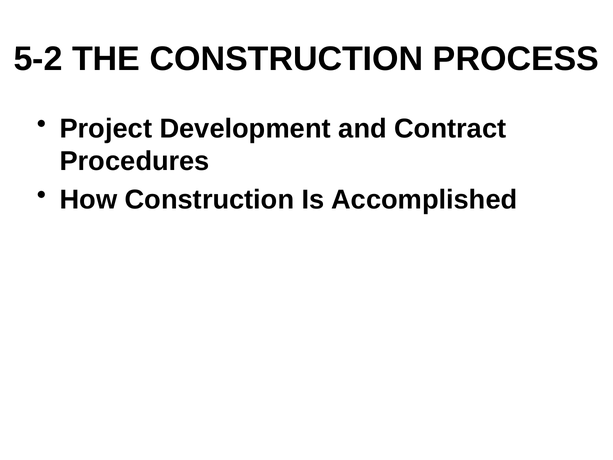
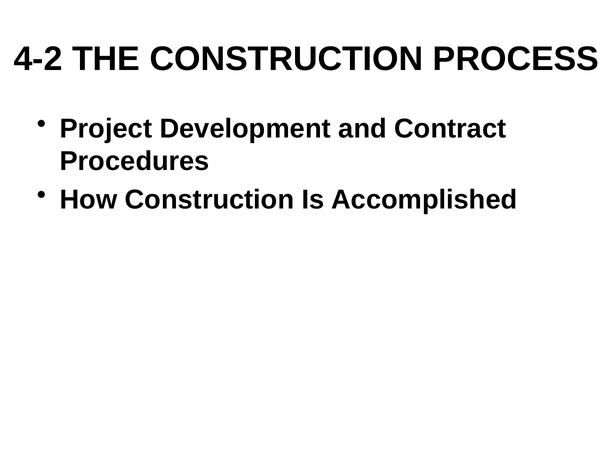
5-2: 5-2 -> 4-2
